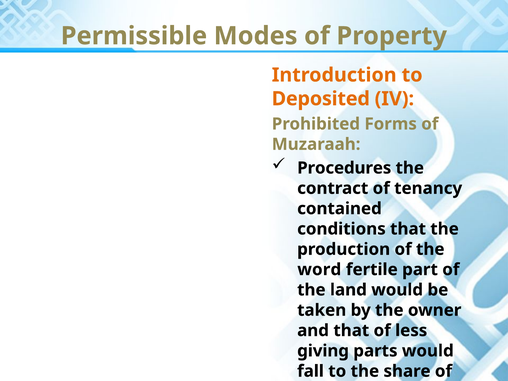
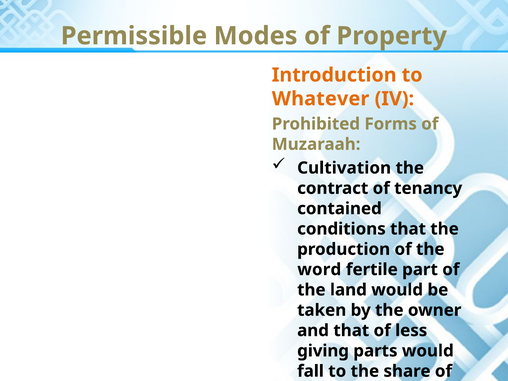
Deposited: Deposited -> Whatever
Procedures: Procedures -> Cultivation
